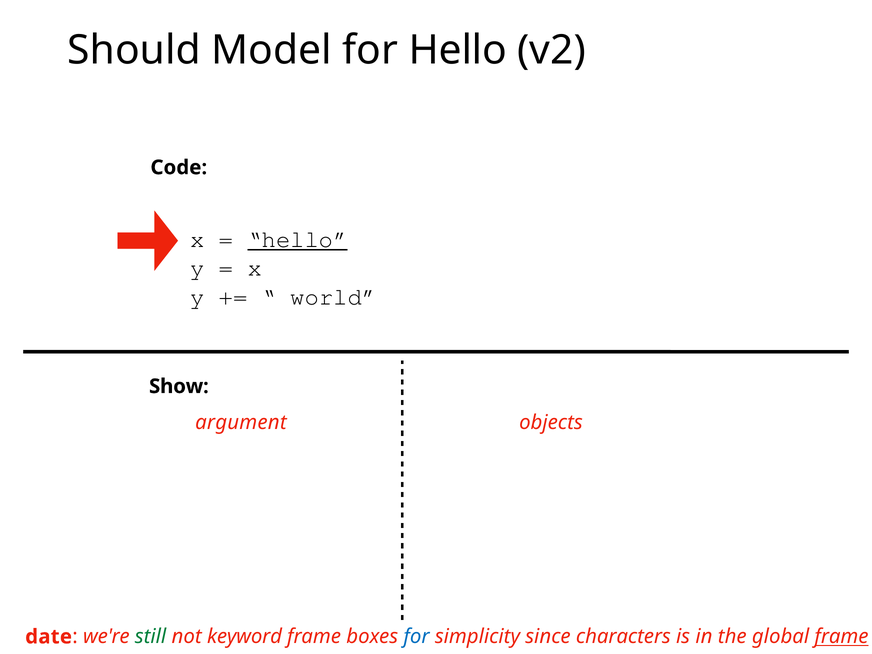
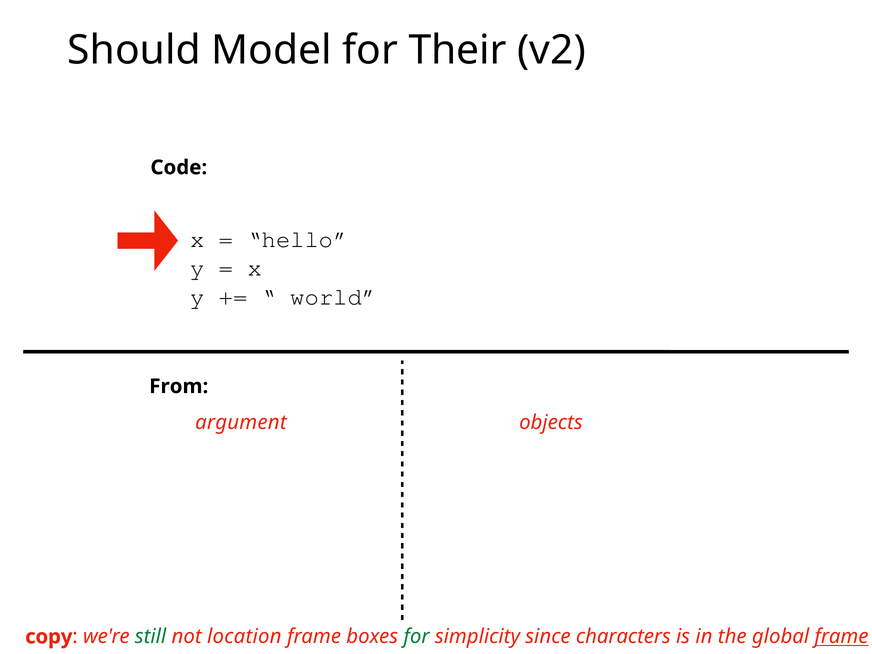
for Hello: Hello -> Their
hello at (298, 239) underline: present -> none
Show: Show -> From
date: date -> copy
keyword: keyword -> location
for at (416, 637) colour: blue -> green
